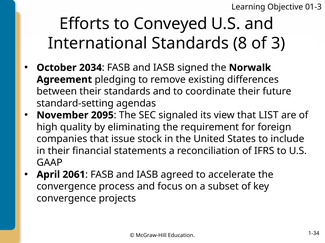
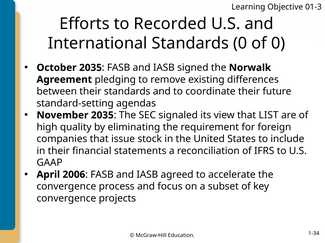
Conveyed: Conveyed -> Recorded
Standards 8: 8 -> 0
of 3: 3 -> 0
October 2034: 2034 -> 2035
November 2095: 2095 -> 2035
2061: 2061 -> 2006
